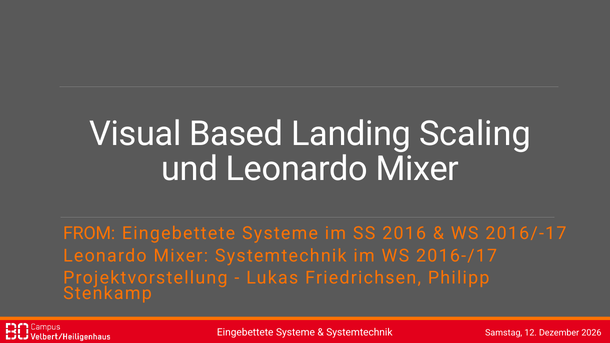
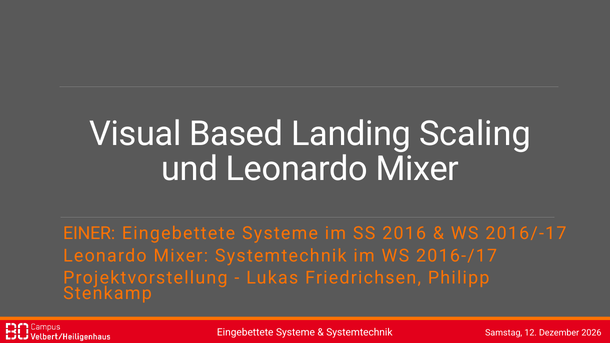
FROM: FROM -> EINER
